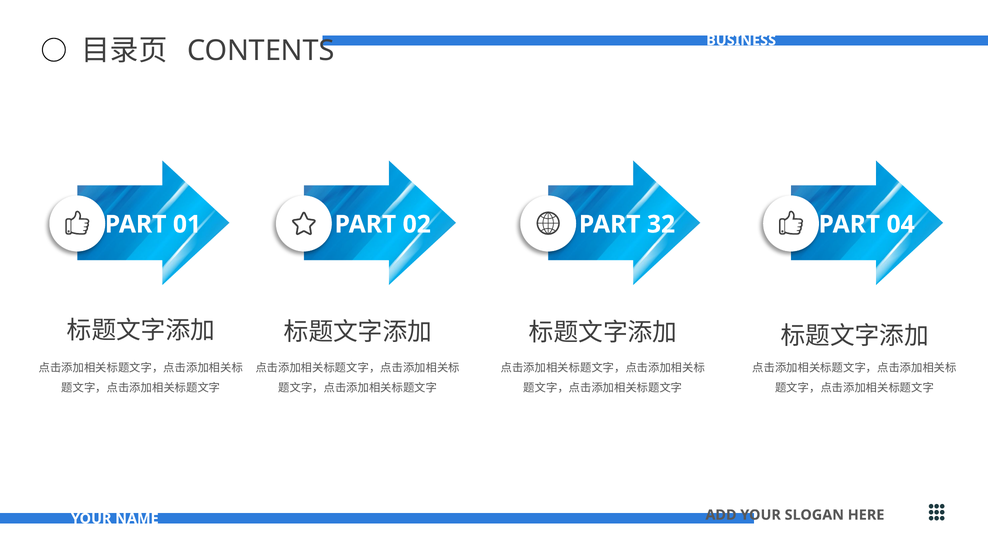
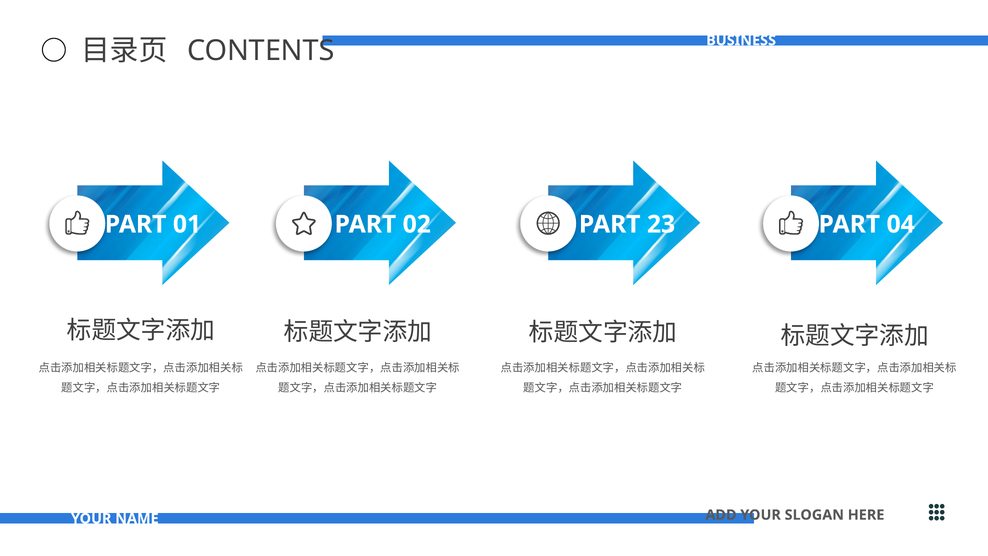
32: 32 -> 23
